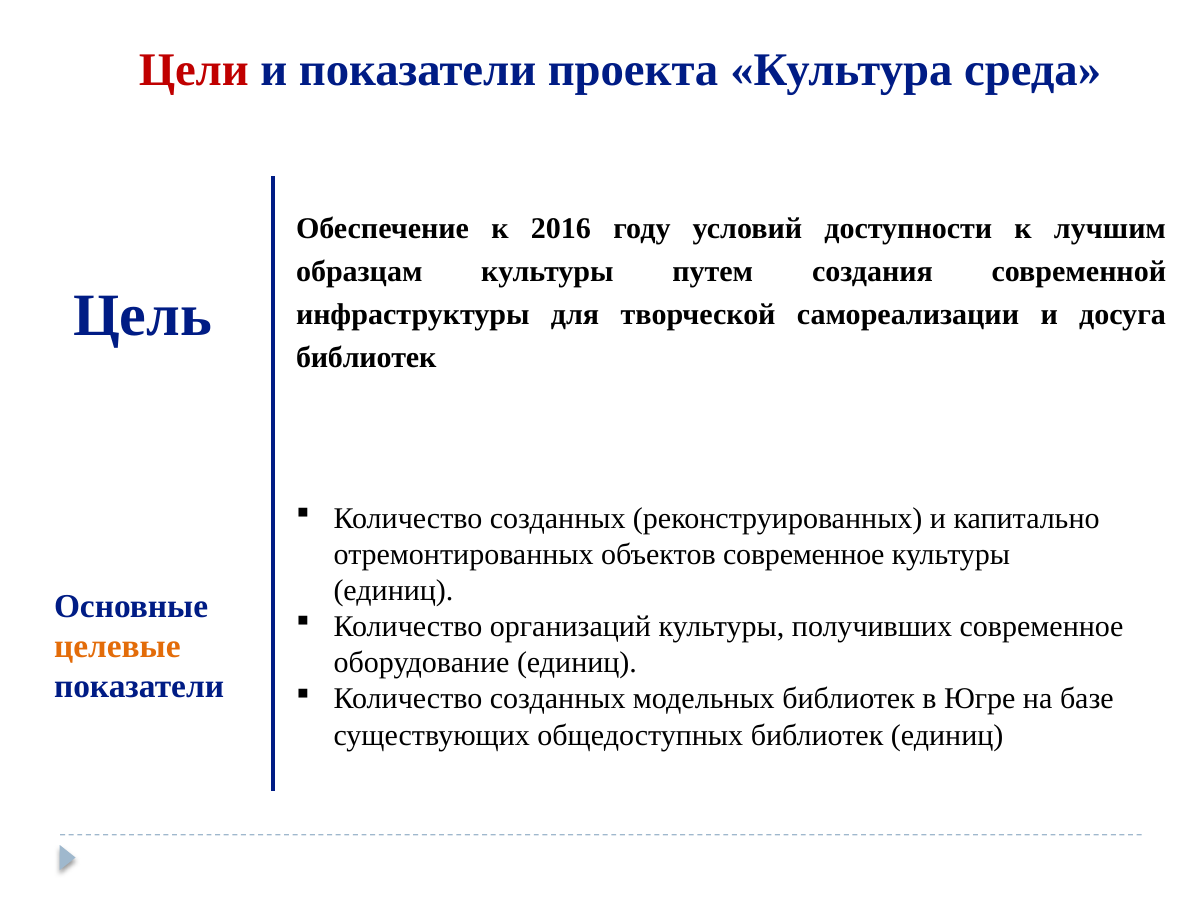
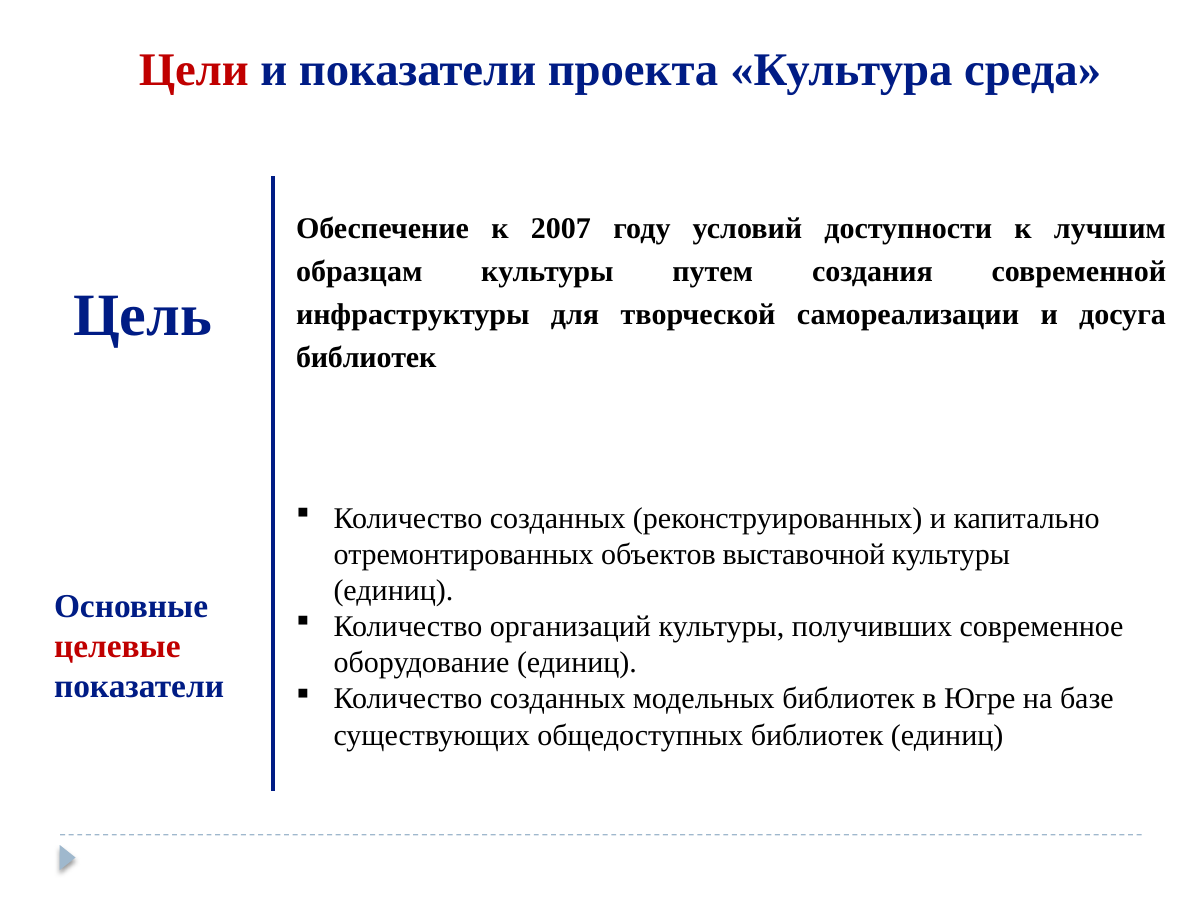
2016: 2016 -> 2007
объектов современное: современное -> выставочной
целевые colour: orange -> red
